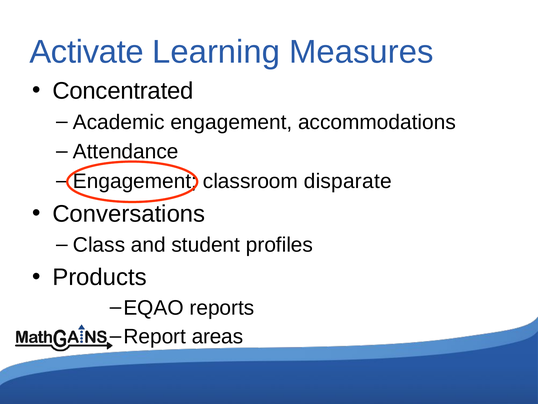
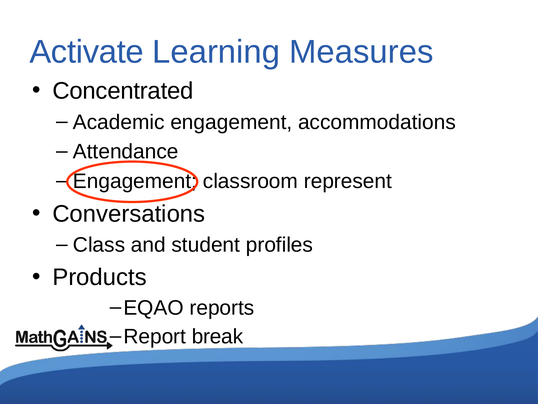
disparate: disparate -> represent
areas: areas -> break
